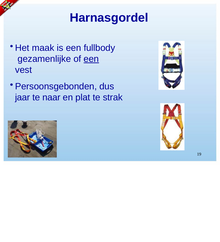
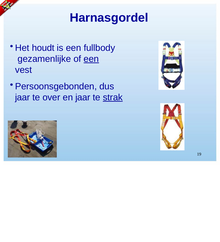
maak: maak -> houdt
naar: naar -> over
en plat: plat -> jaar
strak underline: none -> present
